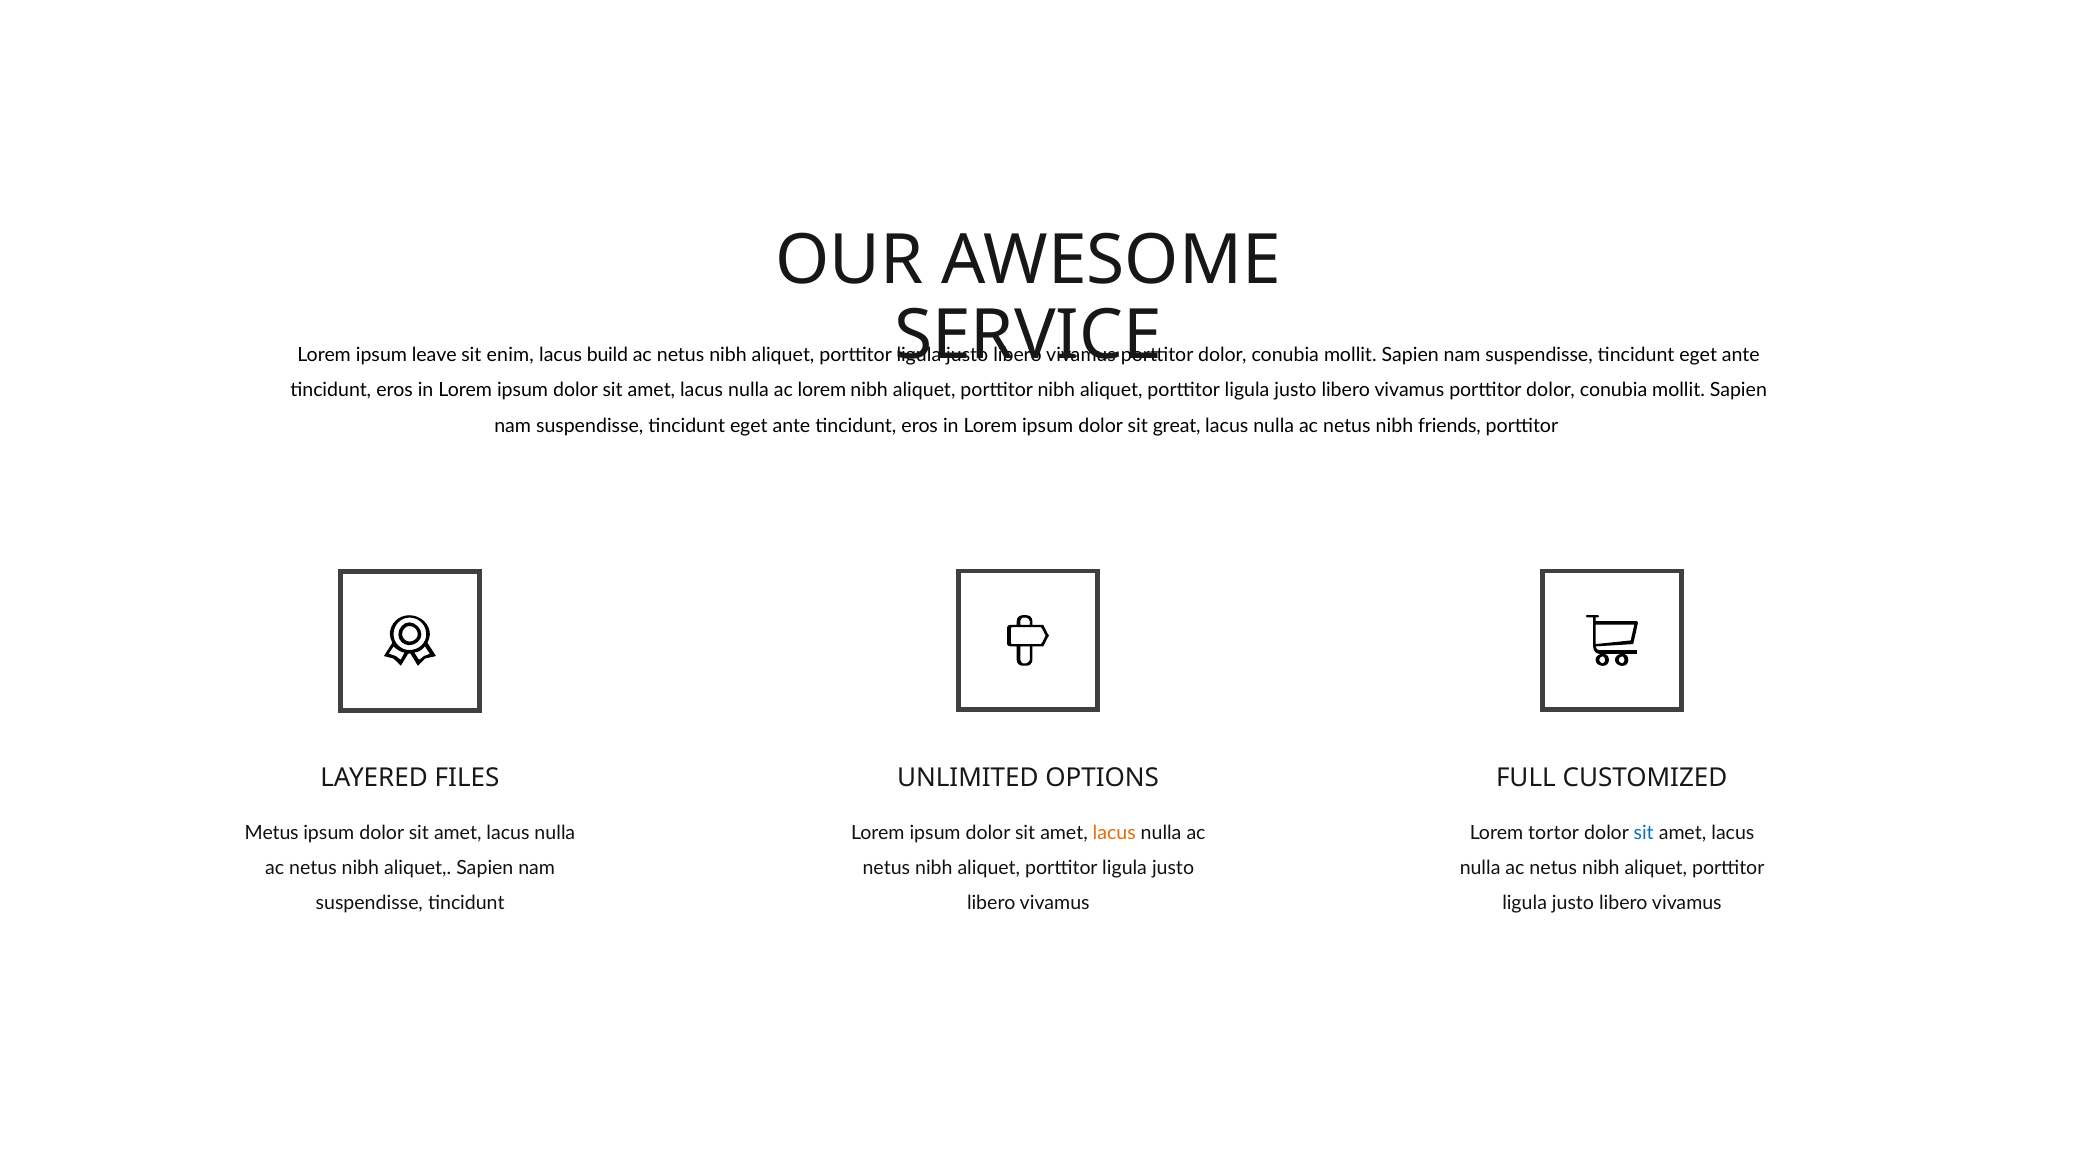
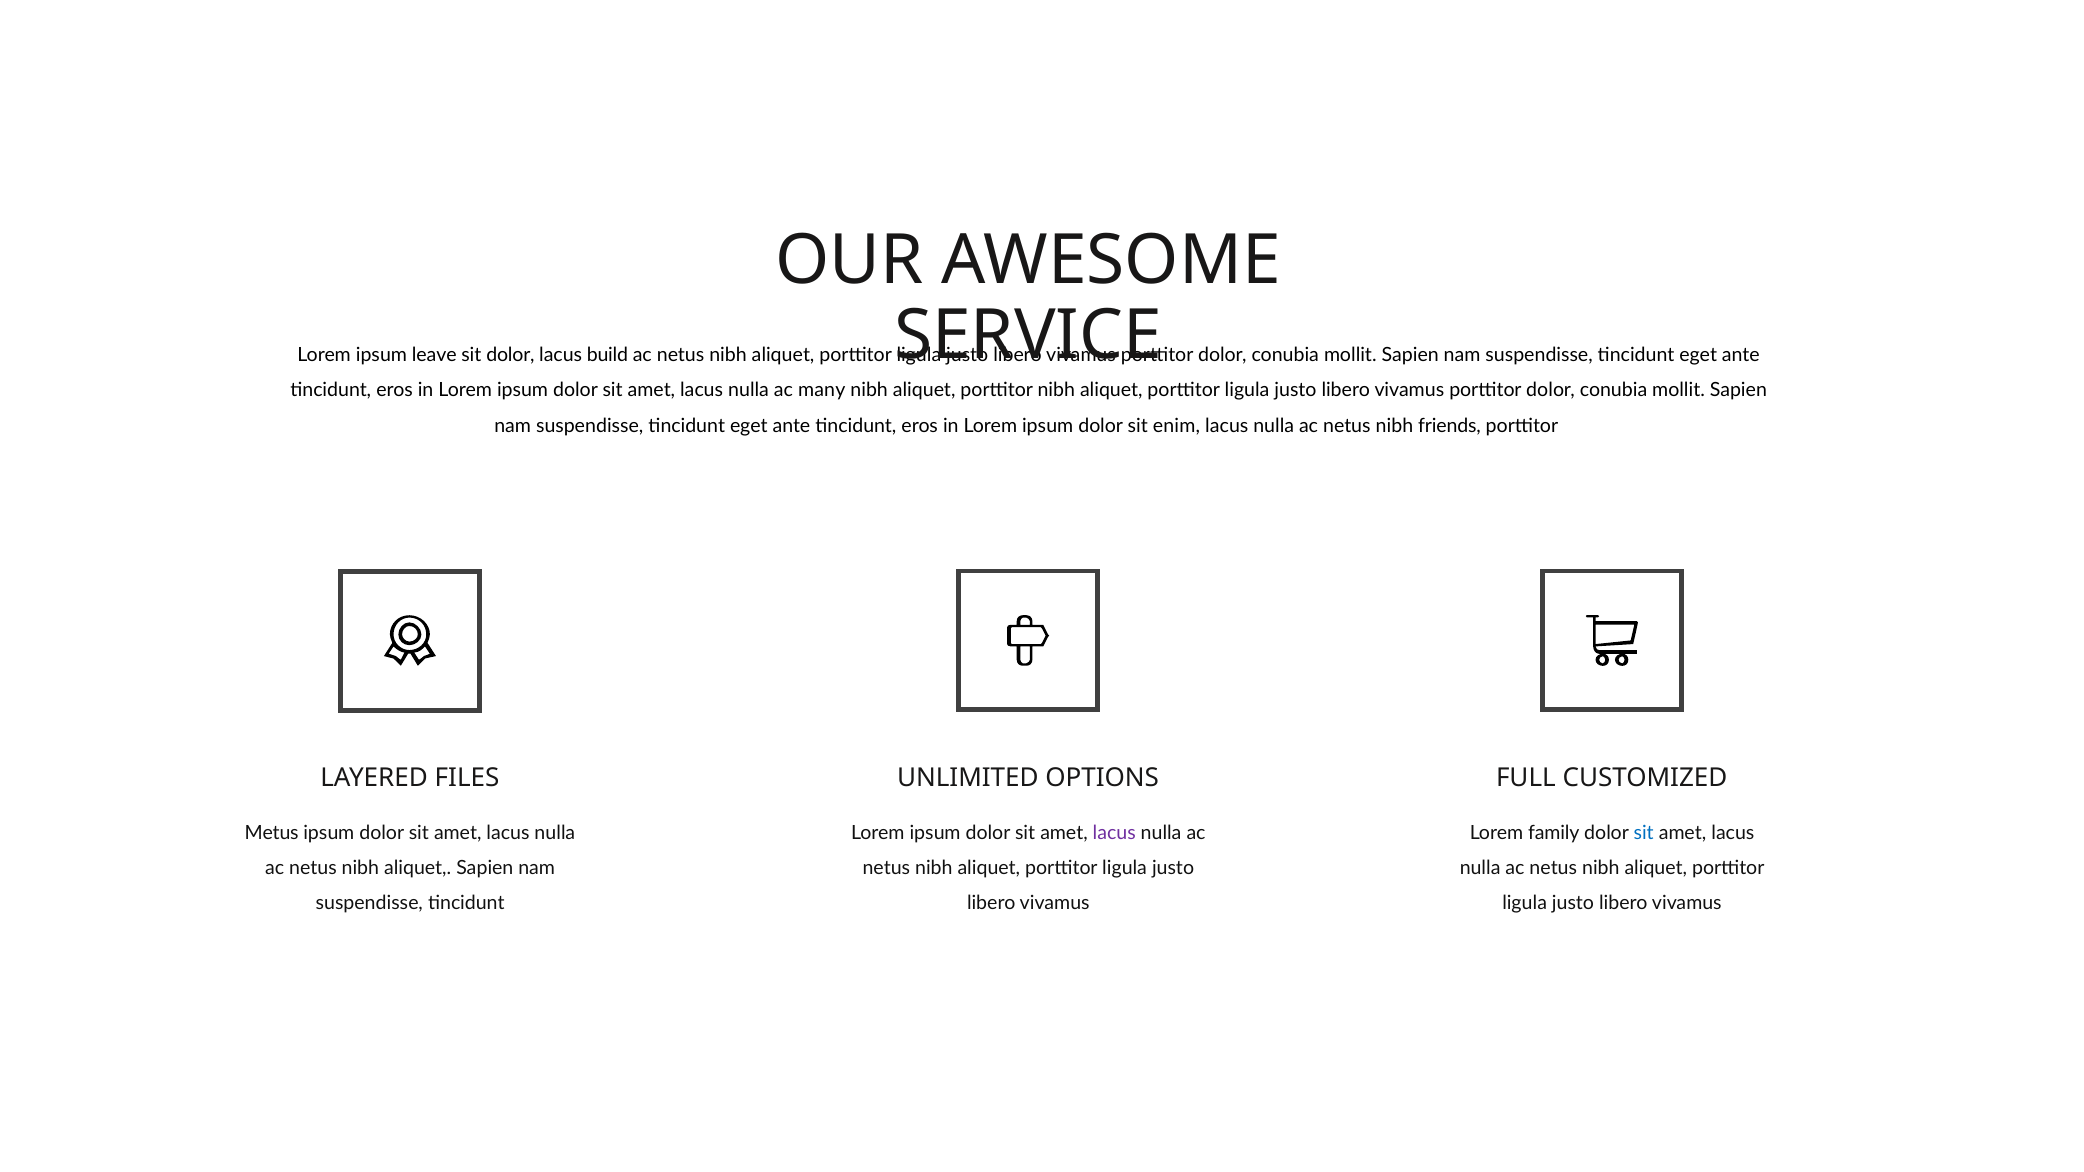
sit enim: enim -> dolor
ac lorem: lorem -> many
great: great -> enim
lacus at (1114, 833) colour: orange -> purple
tortor: tortor -> family
